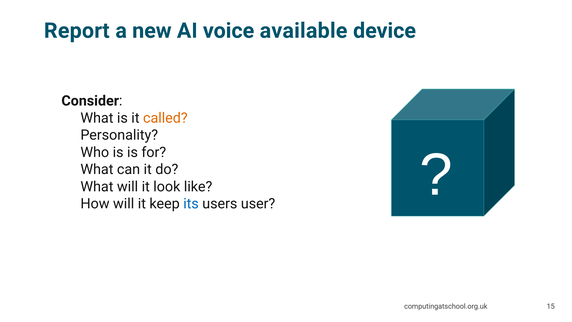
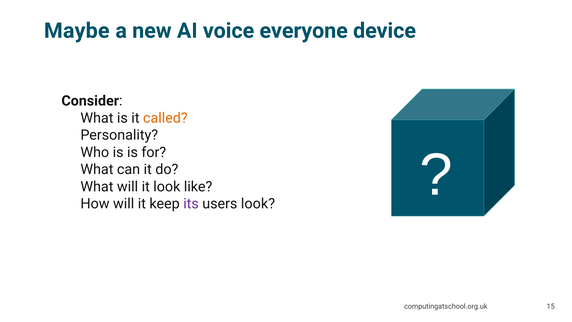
Report: Report -> Maybe
available: available -> everyone
its colour: blue -> purple
users user: user -> look
